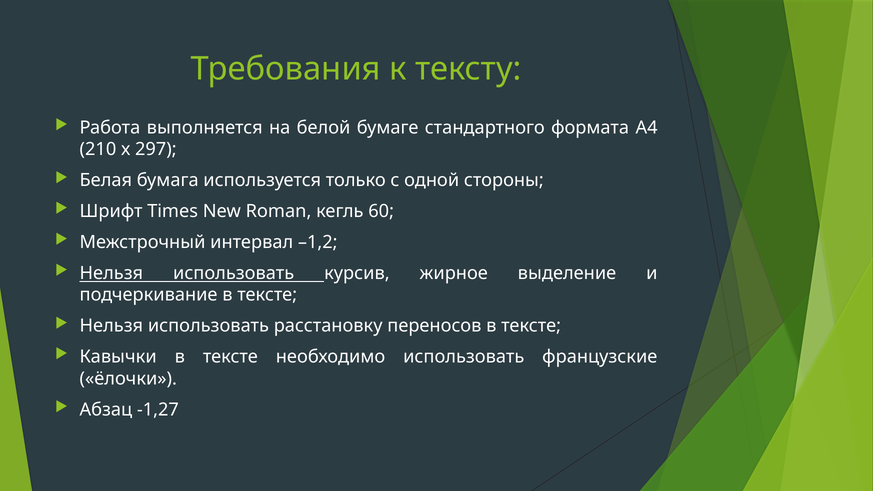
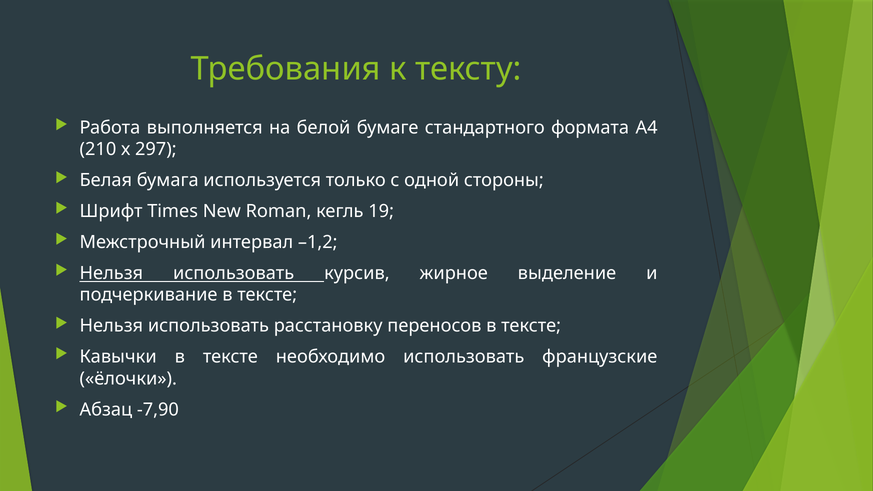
60: 60 -> 19
-1,27: -1,27 -> -7,90
